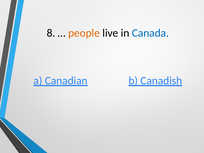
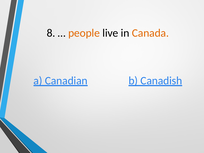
Canada colour: blue -> orange
